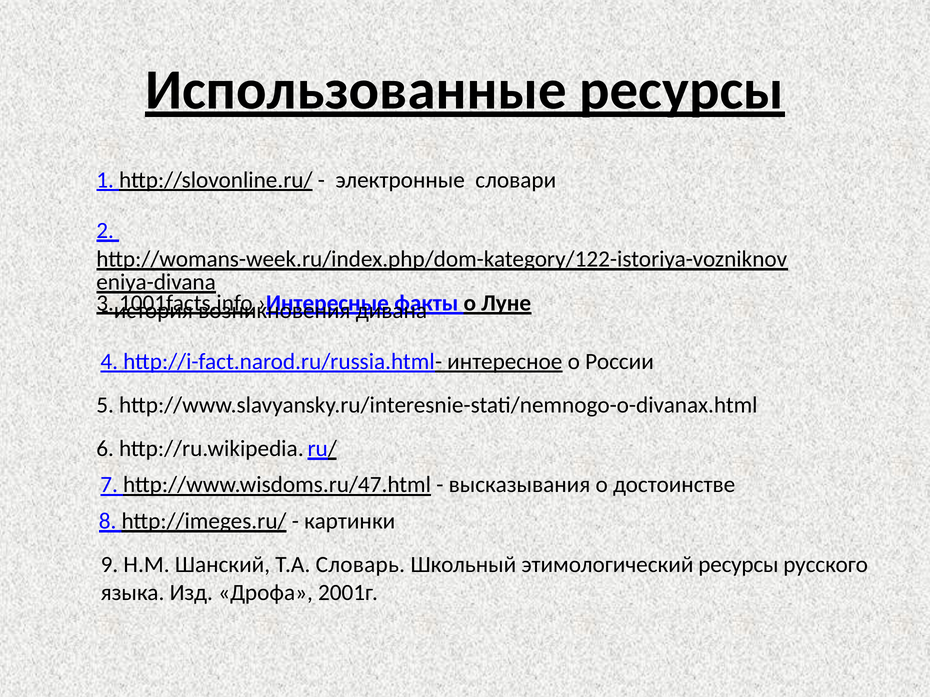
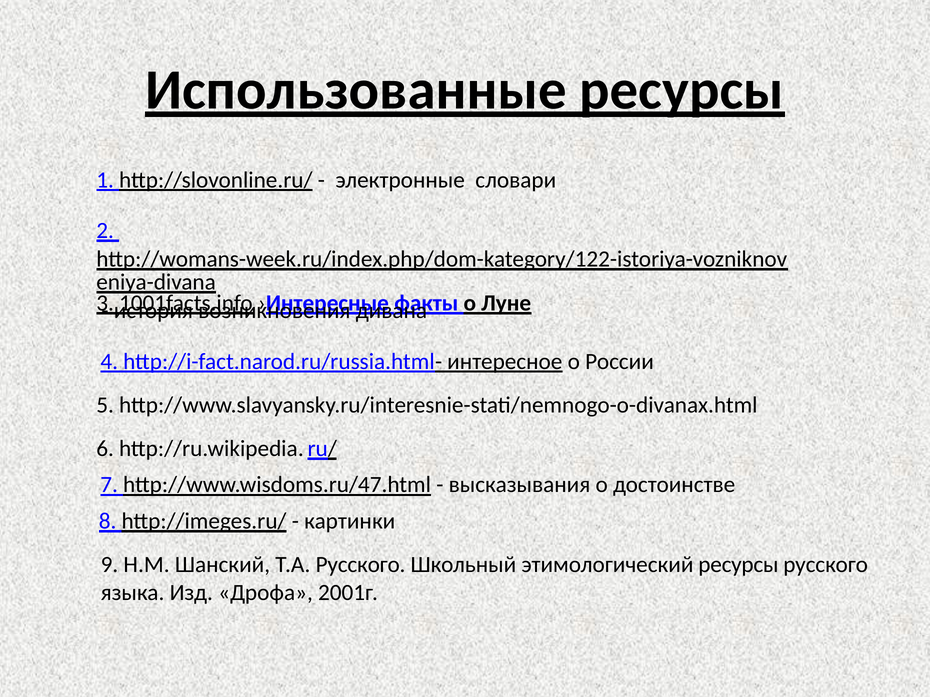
Т.А Словарь: Словарь -> Русского
